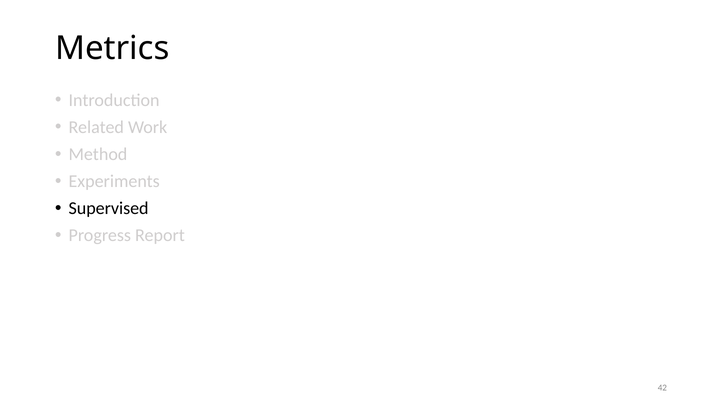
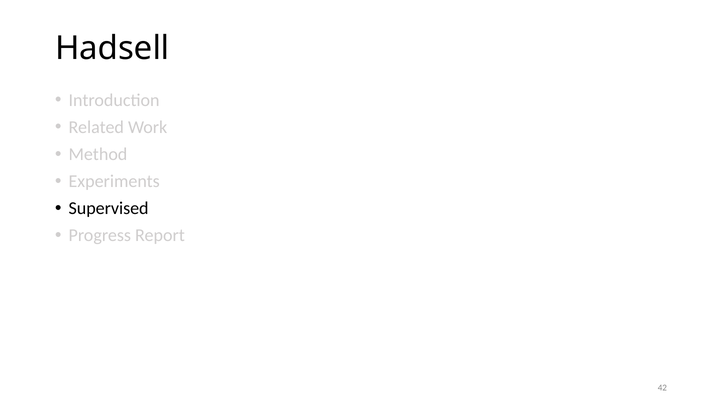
Metrics: Metrics -> Hadsell
